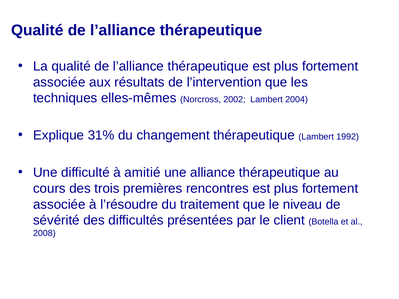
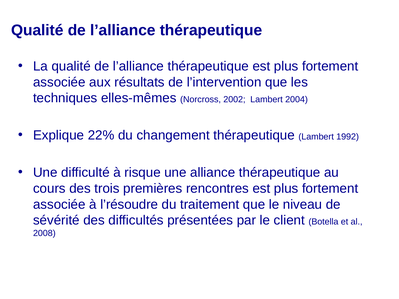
31%: 31% -> 22%
amitié: amitié -> risque
